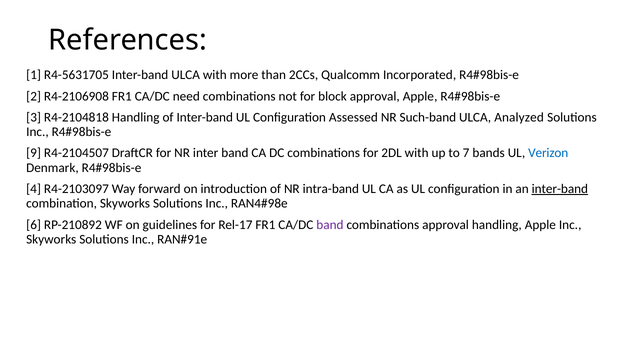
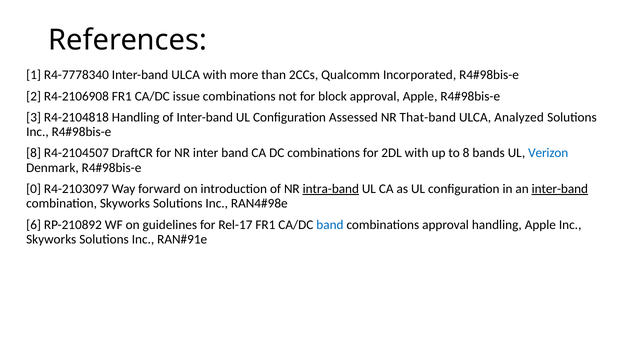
R4-5631705: R4-5631705 -> R4-7778340
need: need -> issue
Such-band: Such-band -> That-band
9 at (34, 153): 9 -> 8
to 7: 7 -> 8
4: 4 -> 0
intra-band underline: none -> present
band at (330, 224) colour: purple -> blue
